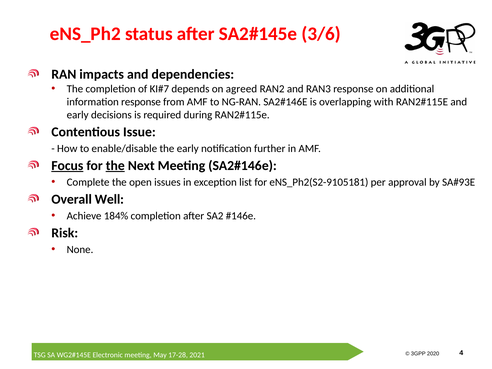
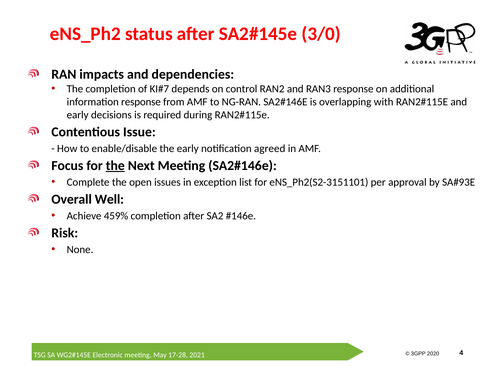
3/6: 3/6 -> 3/0
agreed: agreed -> control
further: further -> agreed
Focus underline: present -> none
eNS_Ph2(S2-9105181: eNS_Ph2(S2-9105181 -> eNS_Ph2(S2-3151101
184%: 184% -> 459%
